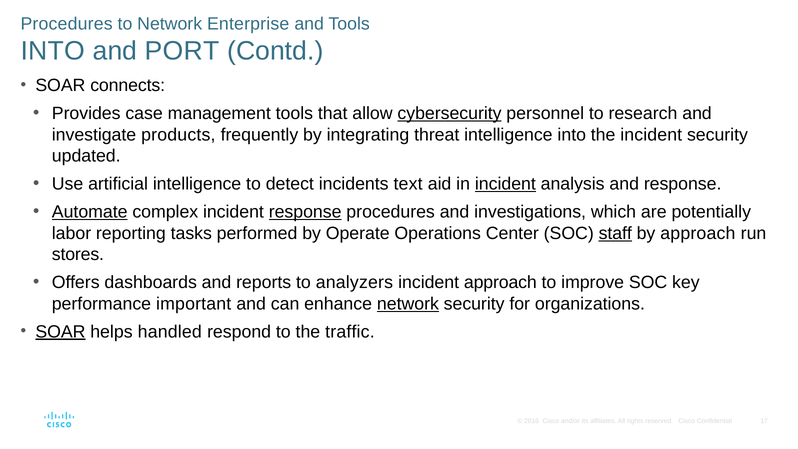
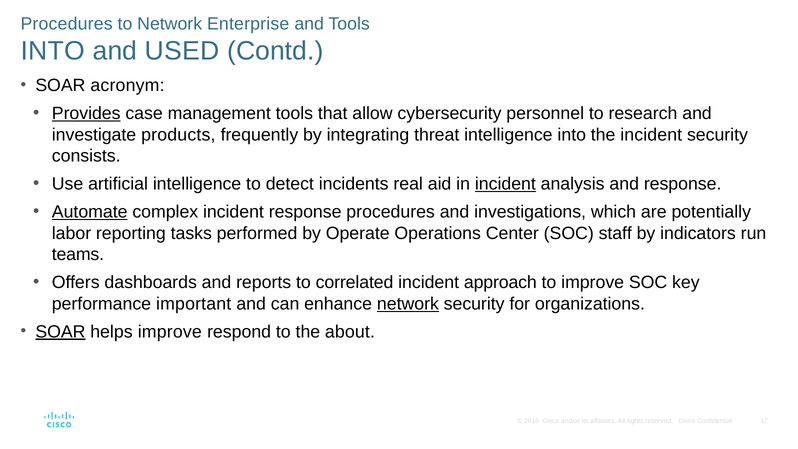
PORT: PORT -> USED
connects: connects -> acronym
Provides underline: none -> present
cybersecurity underline: present -> none
updated: updated -> consists
text: text -> real
response at (305, 212) underline: present -> none
staff underline: present -> none
by approach: approach -> indicators
stores: stores -> teams
analyzers: analyzers -> correlated
helps handled: handled -> improve
traffic: traffic -> about
